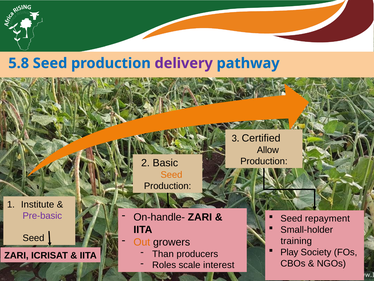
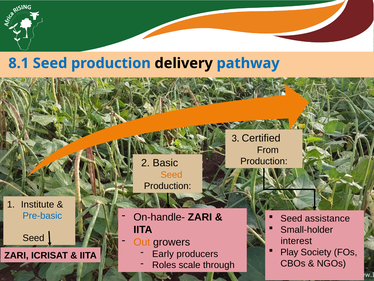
5.8: 5.8 -> 8.1
delivery colour: purple -> black
Allow: Allow -> From
Pre-basic colour: purple -> blue
repayment: repayment -> assistance
training: training -> interest
Than: Than -> Early
interest: interest -> through
